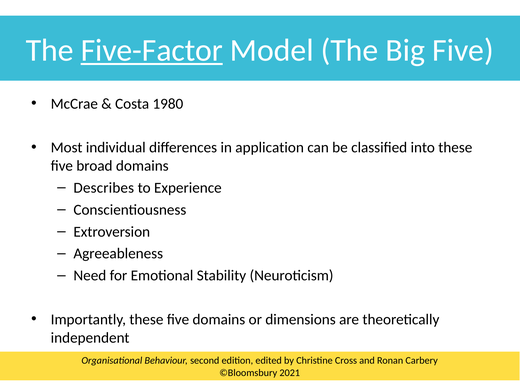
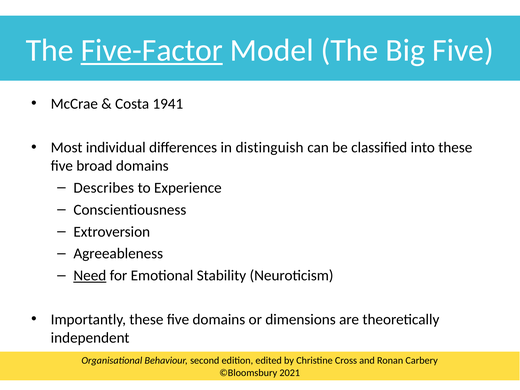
1980: 1980 -> 1941
application: application -> distinguish
Need underline: none -> present
